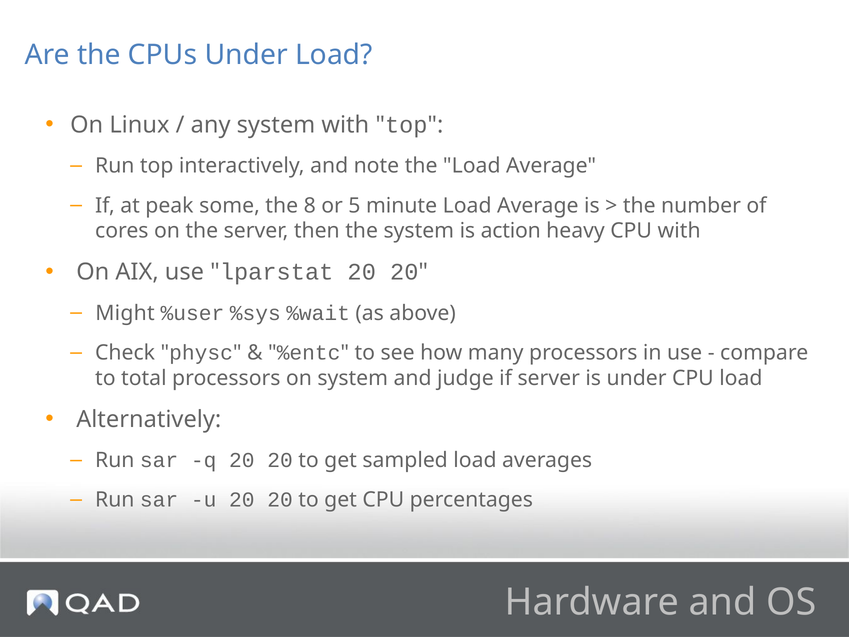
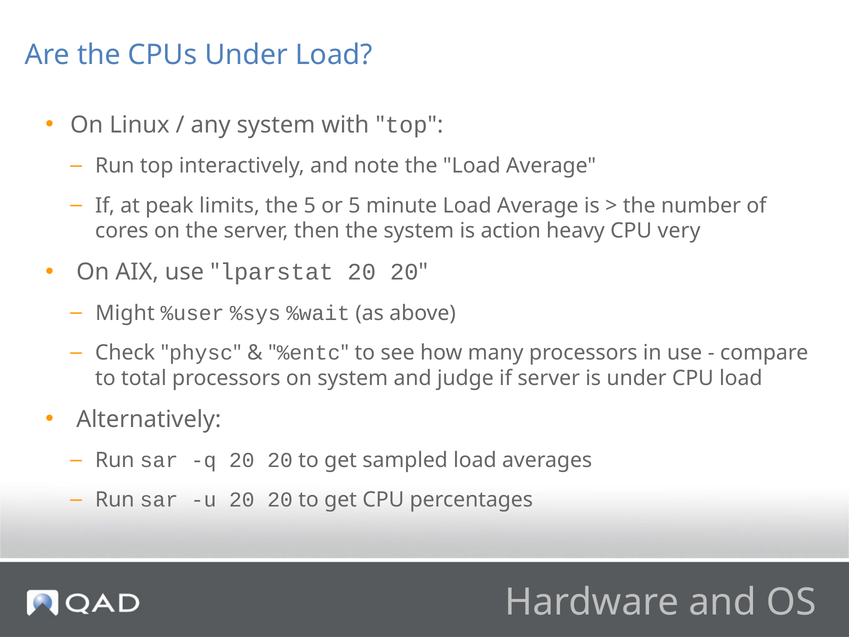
some: some -> limits
the 8: 8 -> 5
CPU with: with -> very
